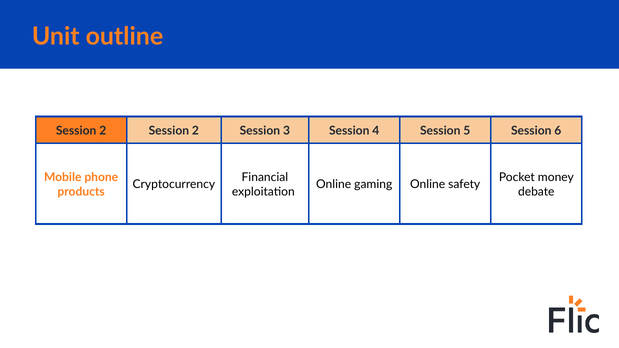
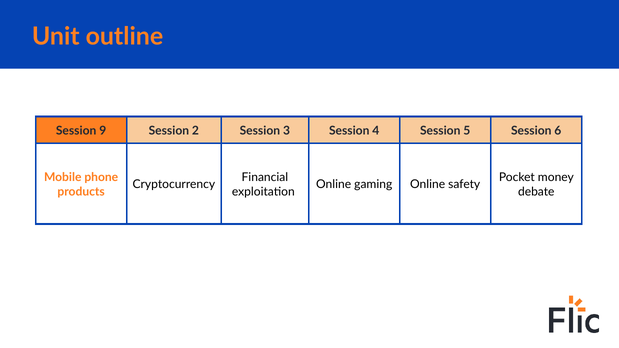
2 at (103, 131): 2 -> 9
